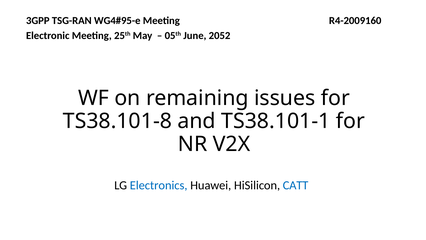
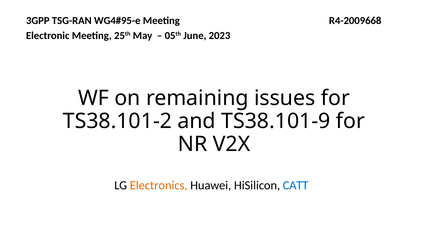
R4-2009160: R4-2009160 -> R4-2009668
2052: 2052 -> 2023
TS38.101-8: TS38.101-8 -> TS38.101-2
TS38.101-1: TS38.101-1 -> TS38.101-9
Electronics colour: blue -> orange
